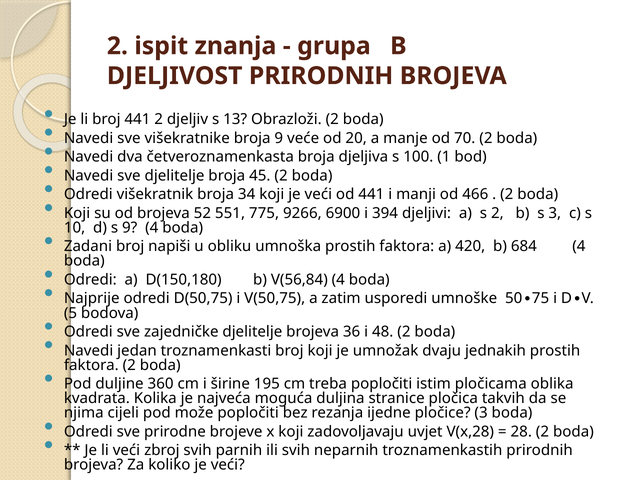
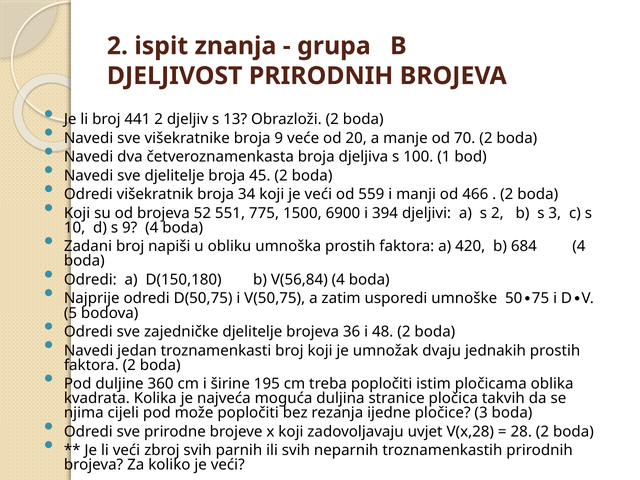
od 441: 441 -> 559
9266: 9266 -> 1500
